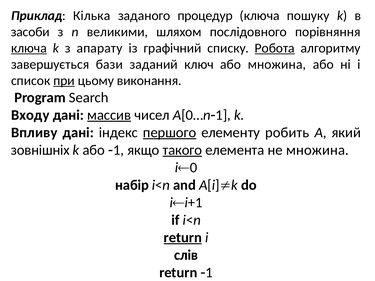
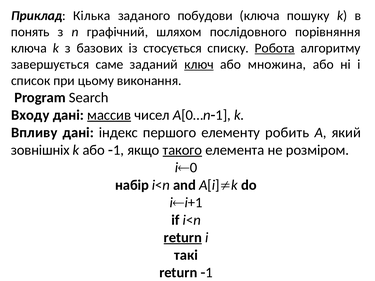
процедур: процедур -> побудови
засоби: засоби -> понять
великими: великими -> графічний
ключа at (29, 48) underline: present -> none
апарату: апарату -> базових
графічний: графічний -> стосується
бази: бази -> саме
ключ underline: none -> present
при underline: present -> none
першого underline: present -> none
не множина: множина -> розміром
слів: слів -> такі
